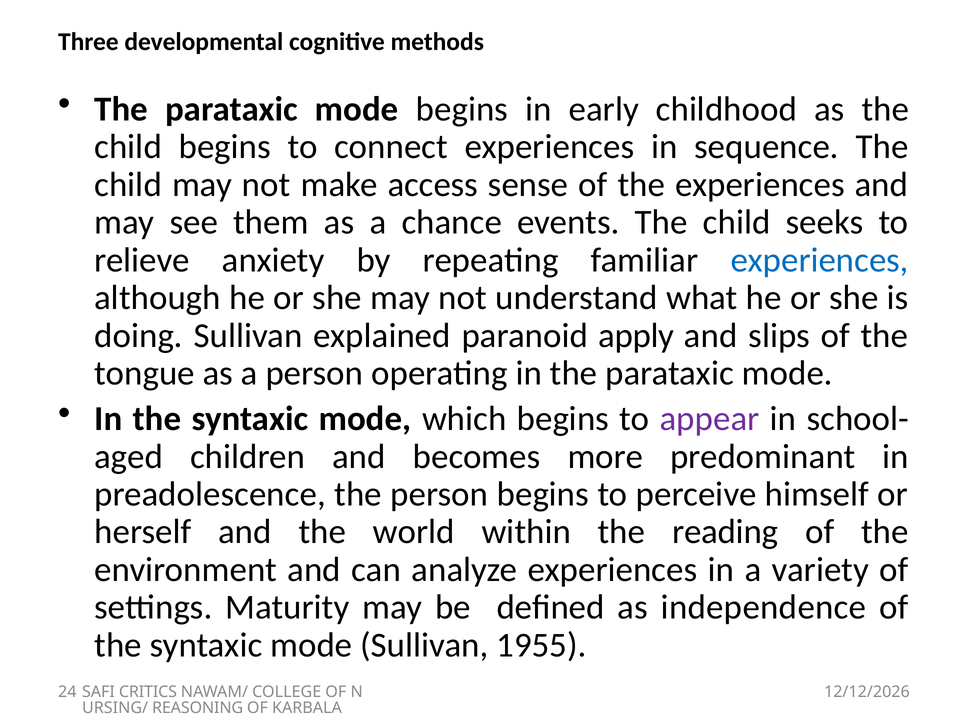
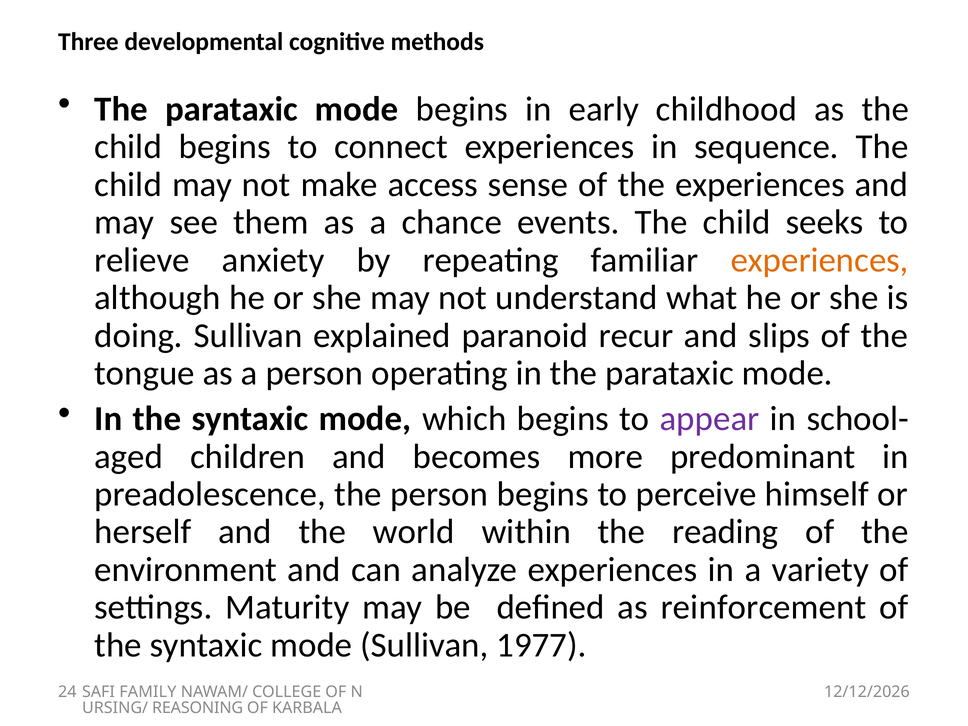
experiences at (820, 260) colour: blue -> orange
apply: apply -> recur
independence: independence -> reinforcement
1955: 1955 -> 1977
CRITICS: CRITICS -> FAMILY
